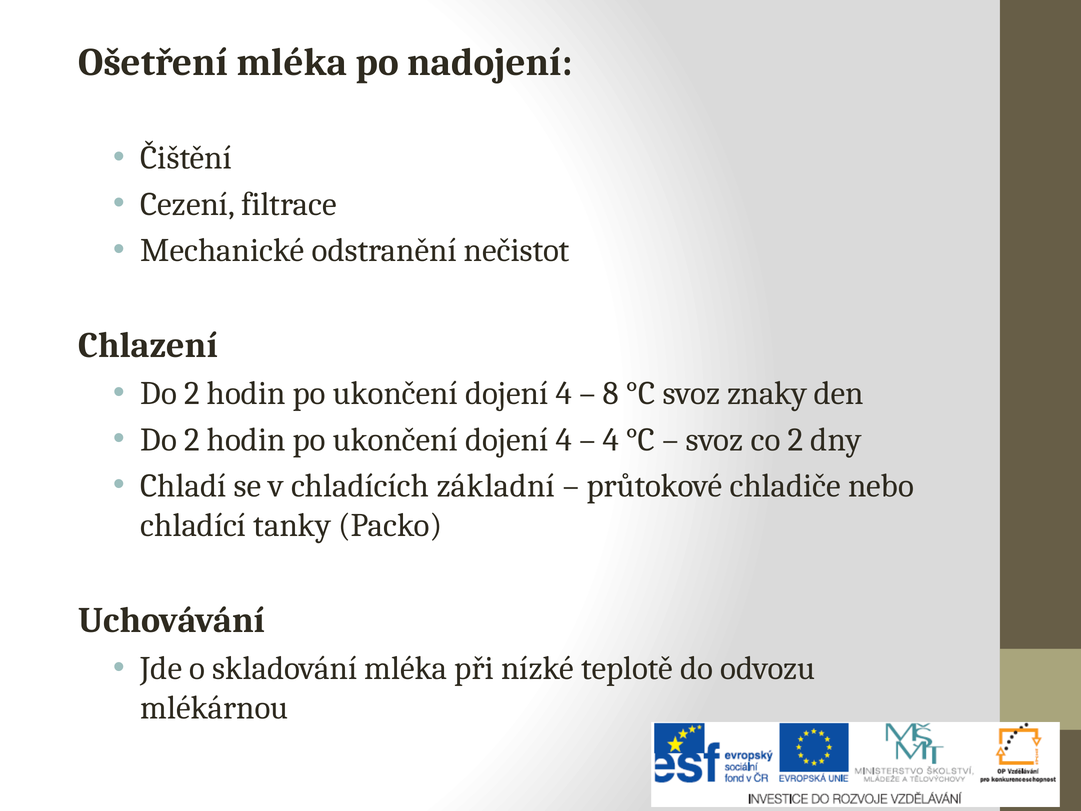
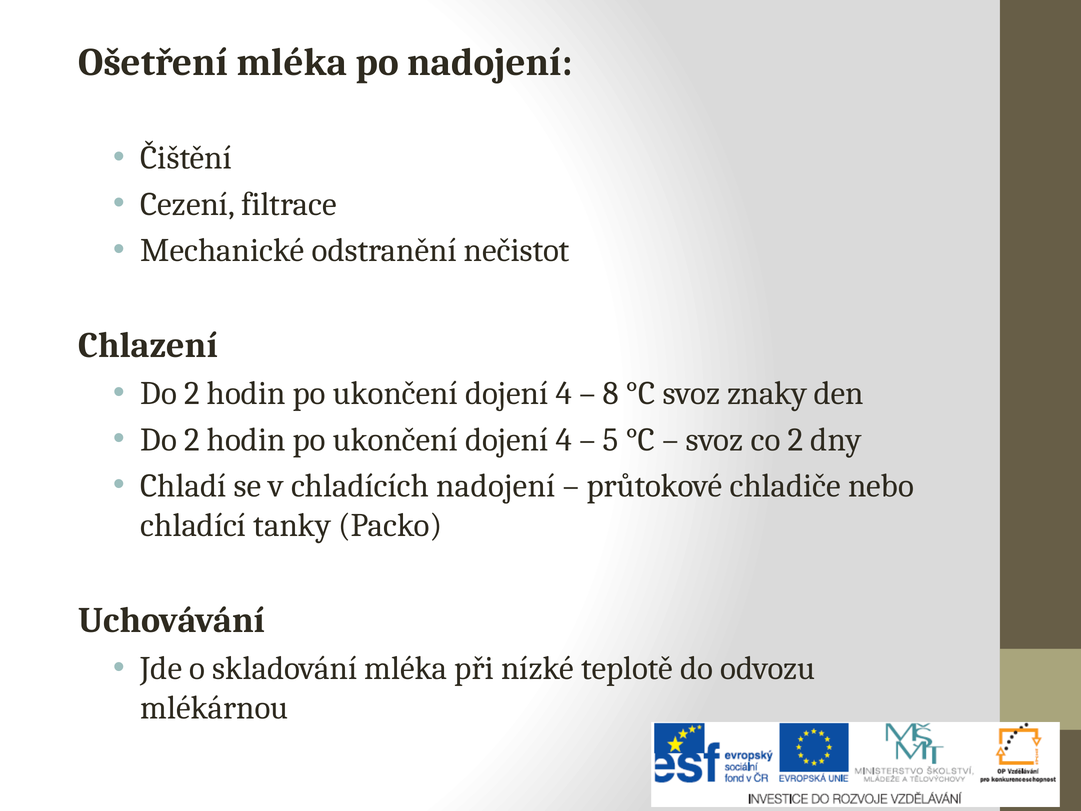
4 at (611, 440): 4 -> 5
chladících základní: základní -> nadojení
